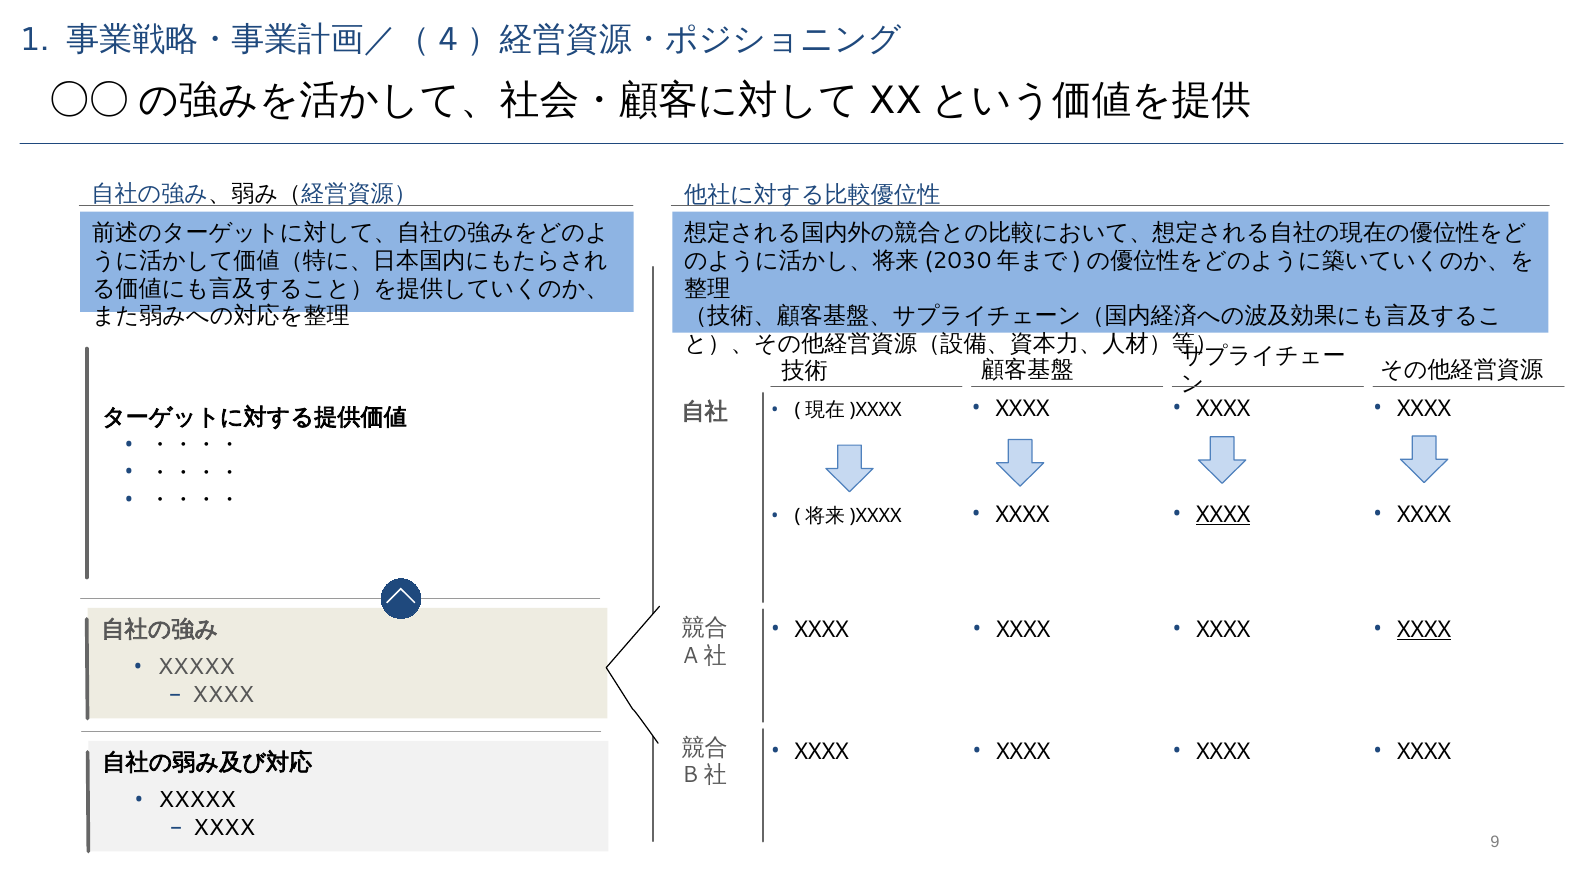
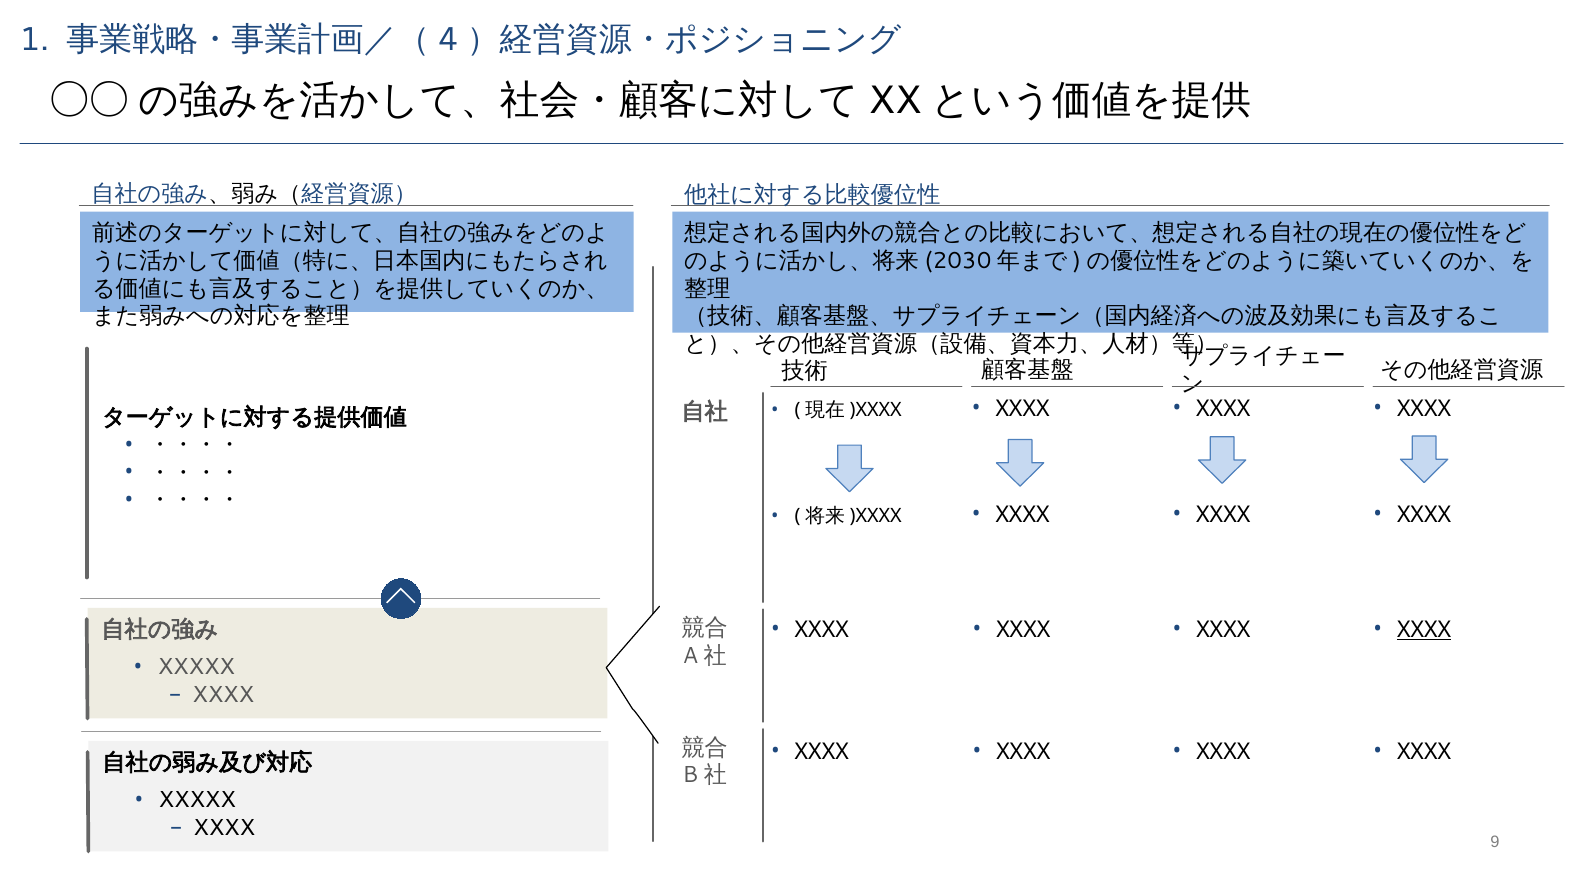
XXXX at (1223, 515) underline: present -> none
